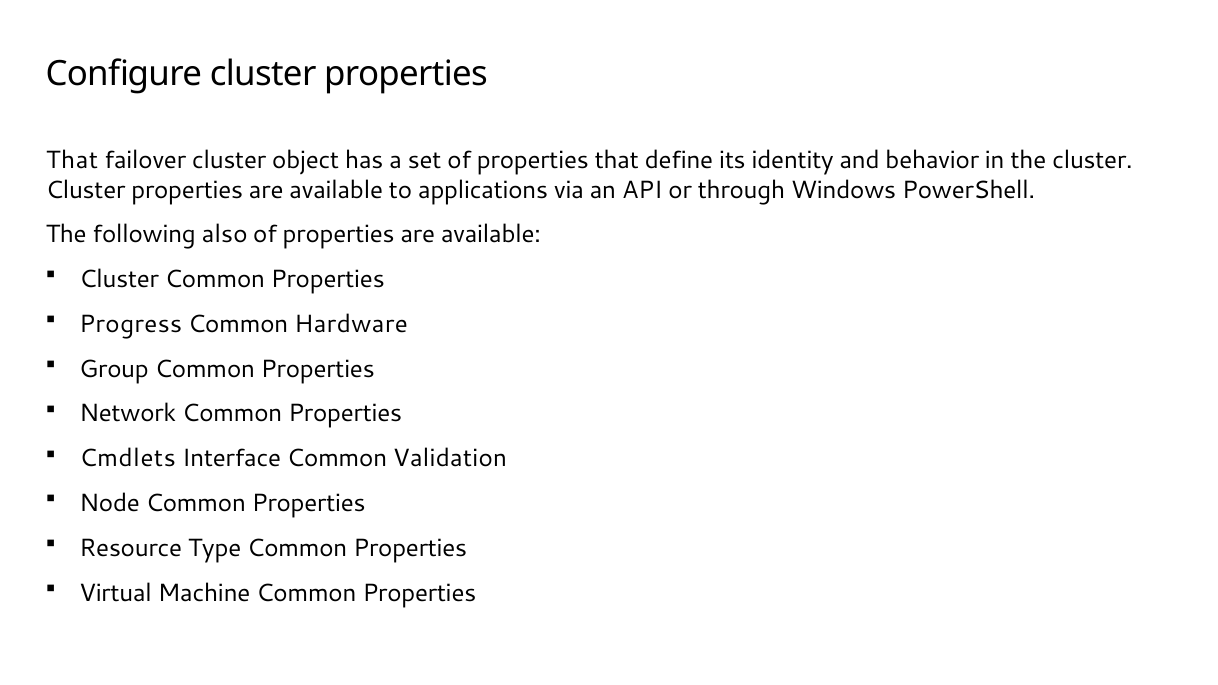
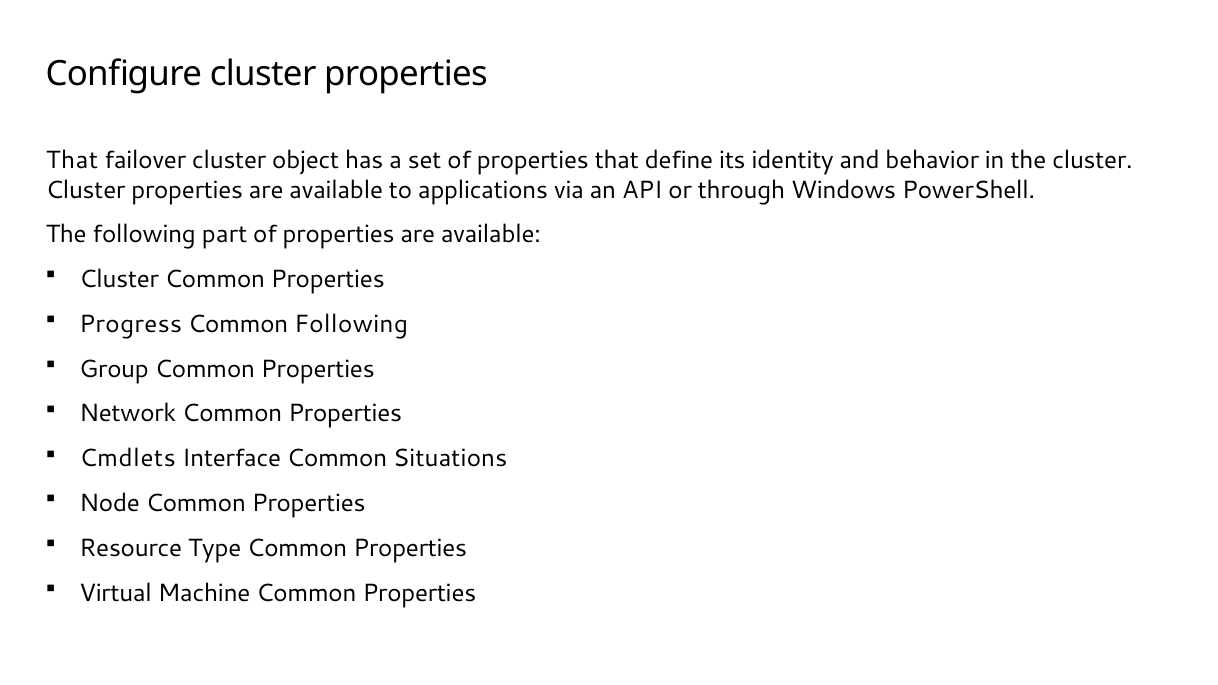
also: also -> part
Common Hardware: Hardware -> Following
Validation: Validation -> Situations
